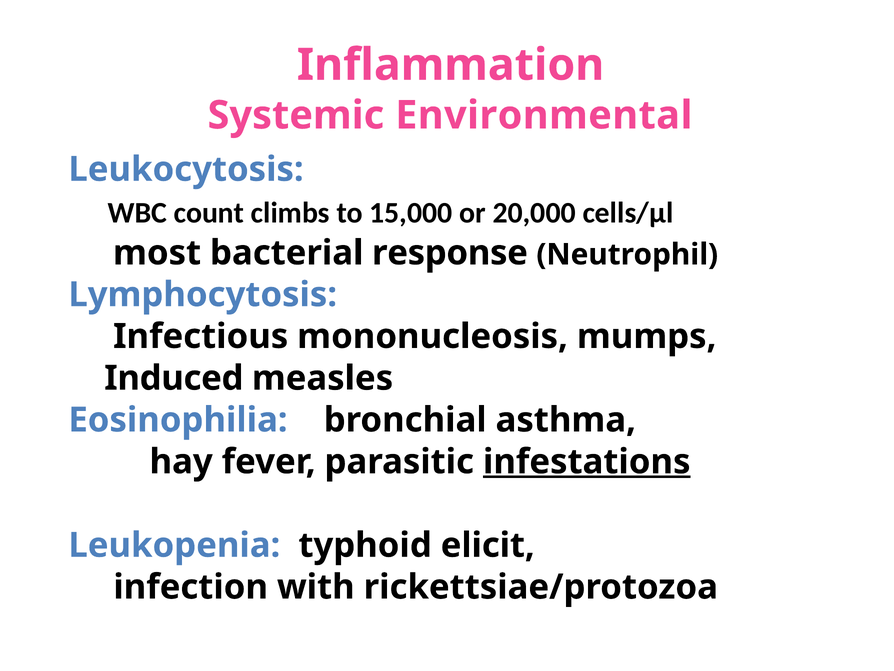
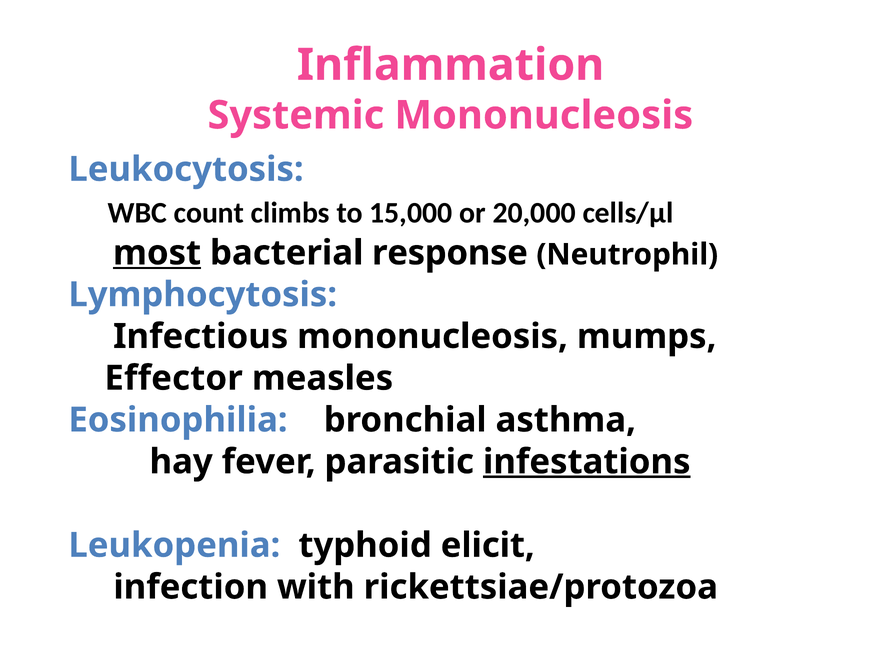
Systemic Environmental: Environmental -> Mononucleosis
most underline: none -> present
Induced: Induced -> Effector
